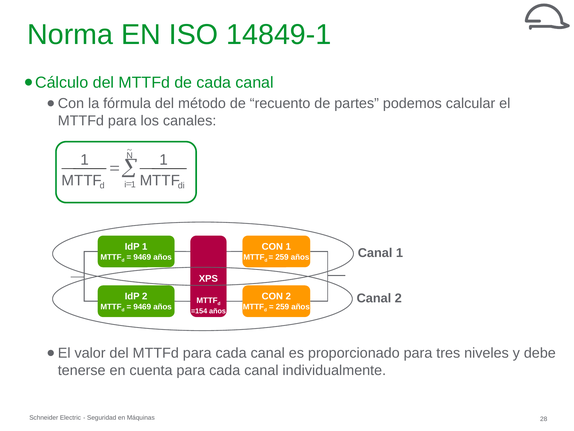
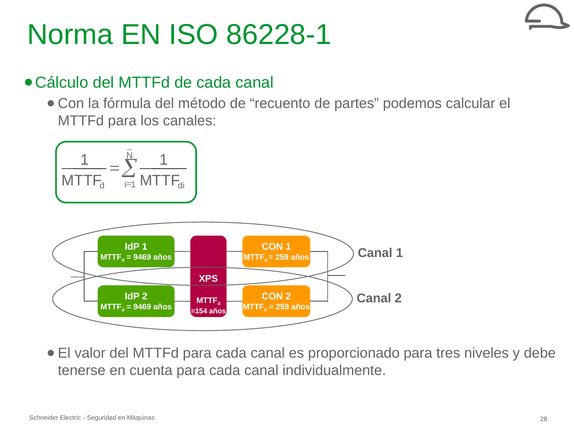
14849-1: 14849-1 -> 86228-1
